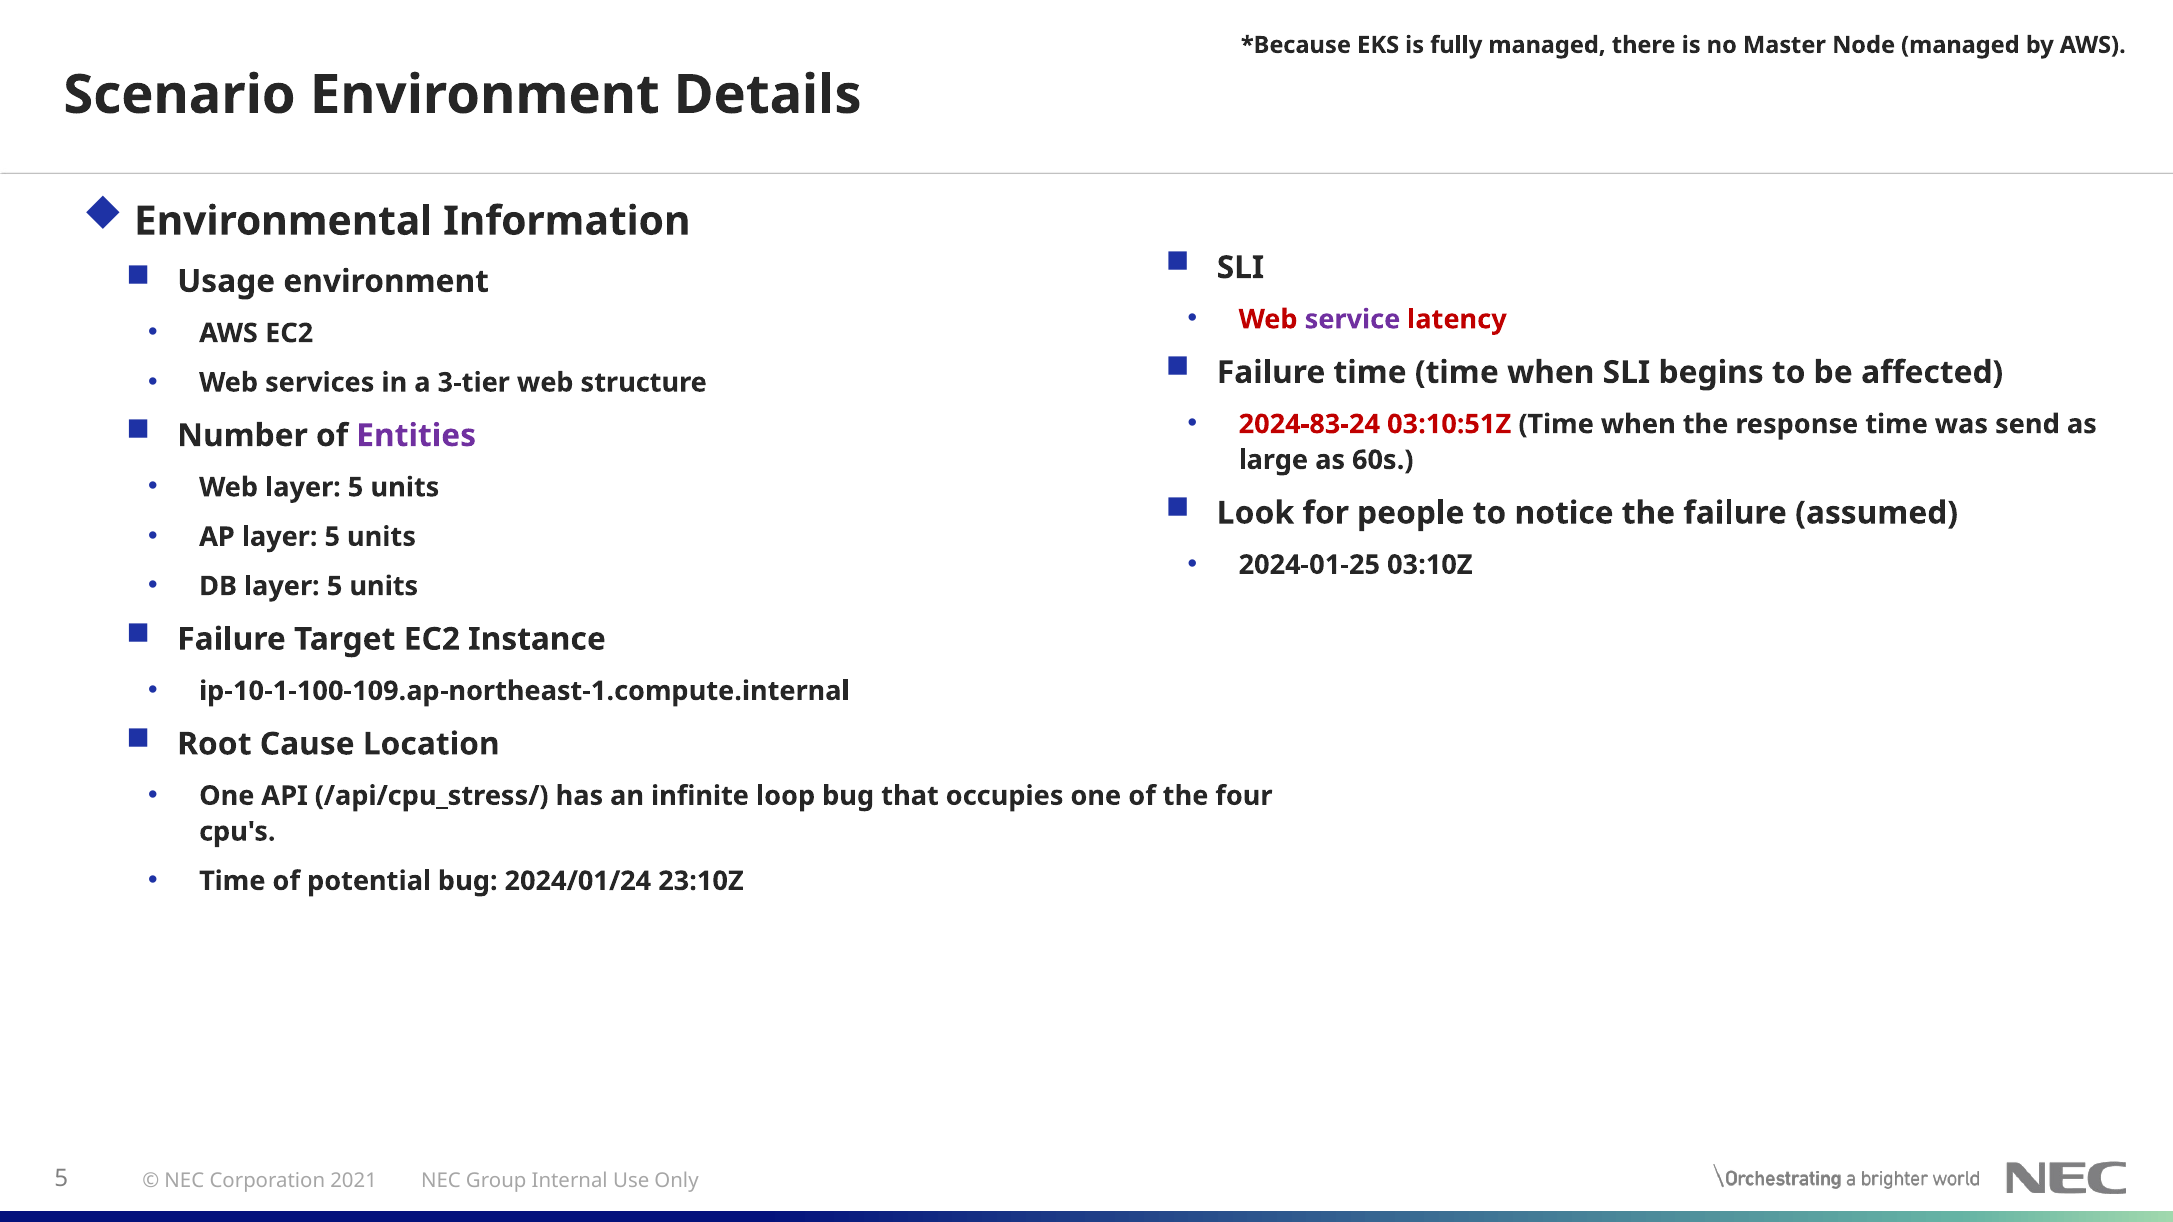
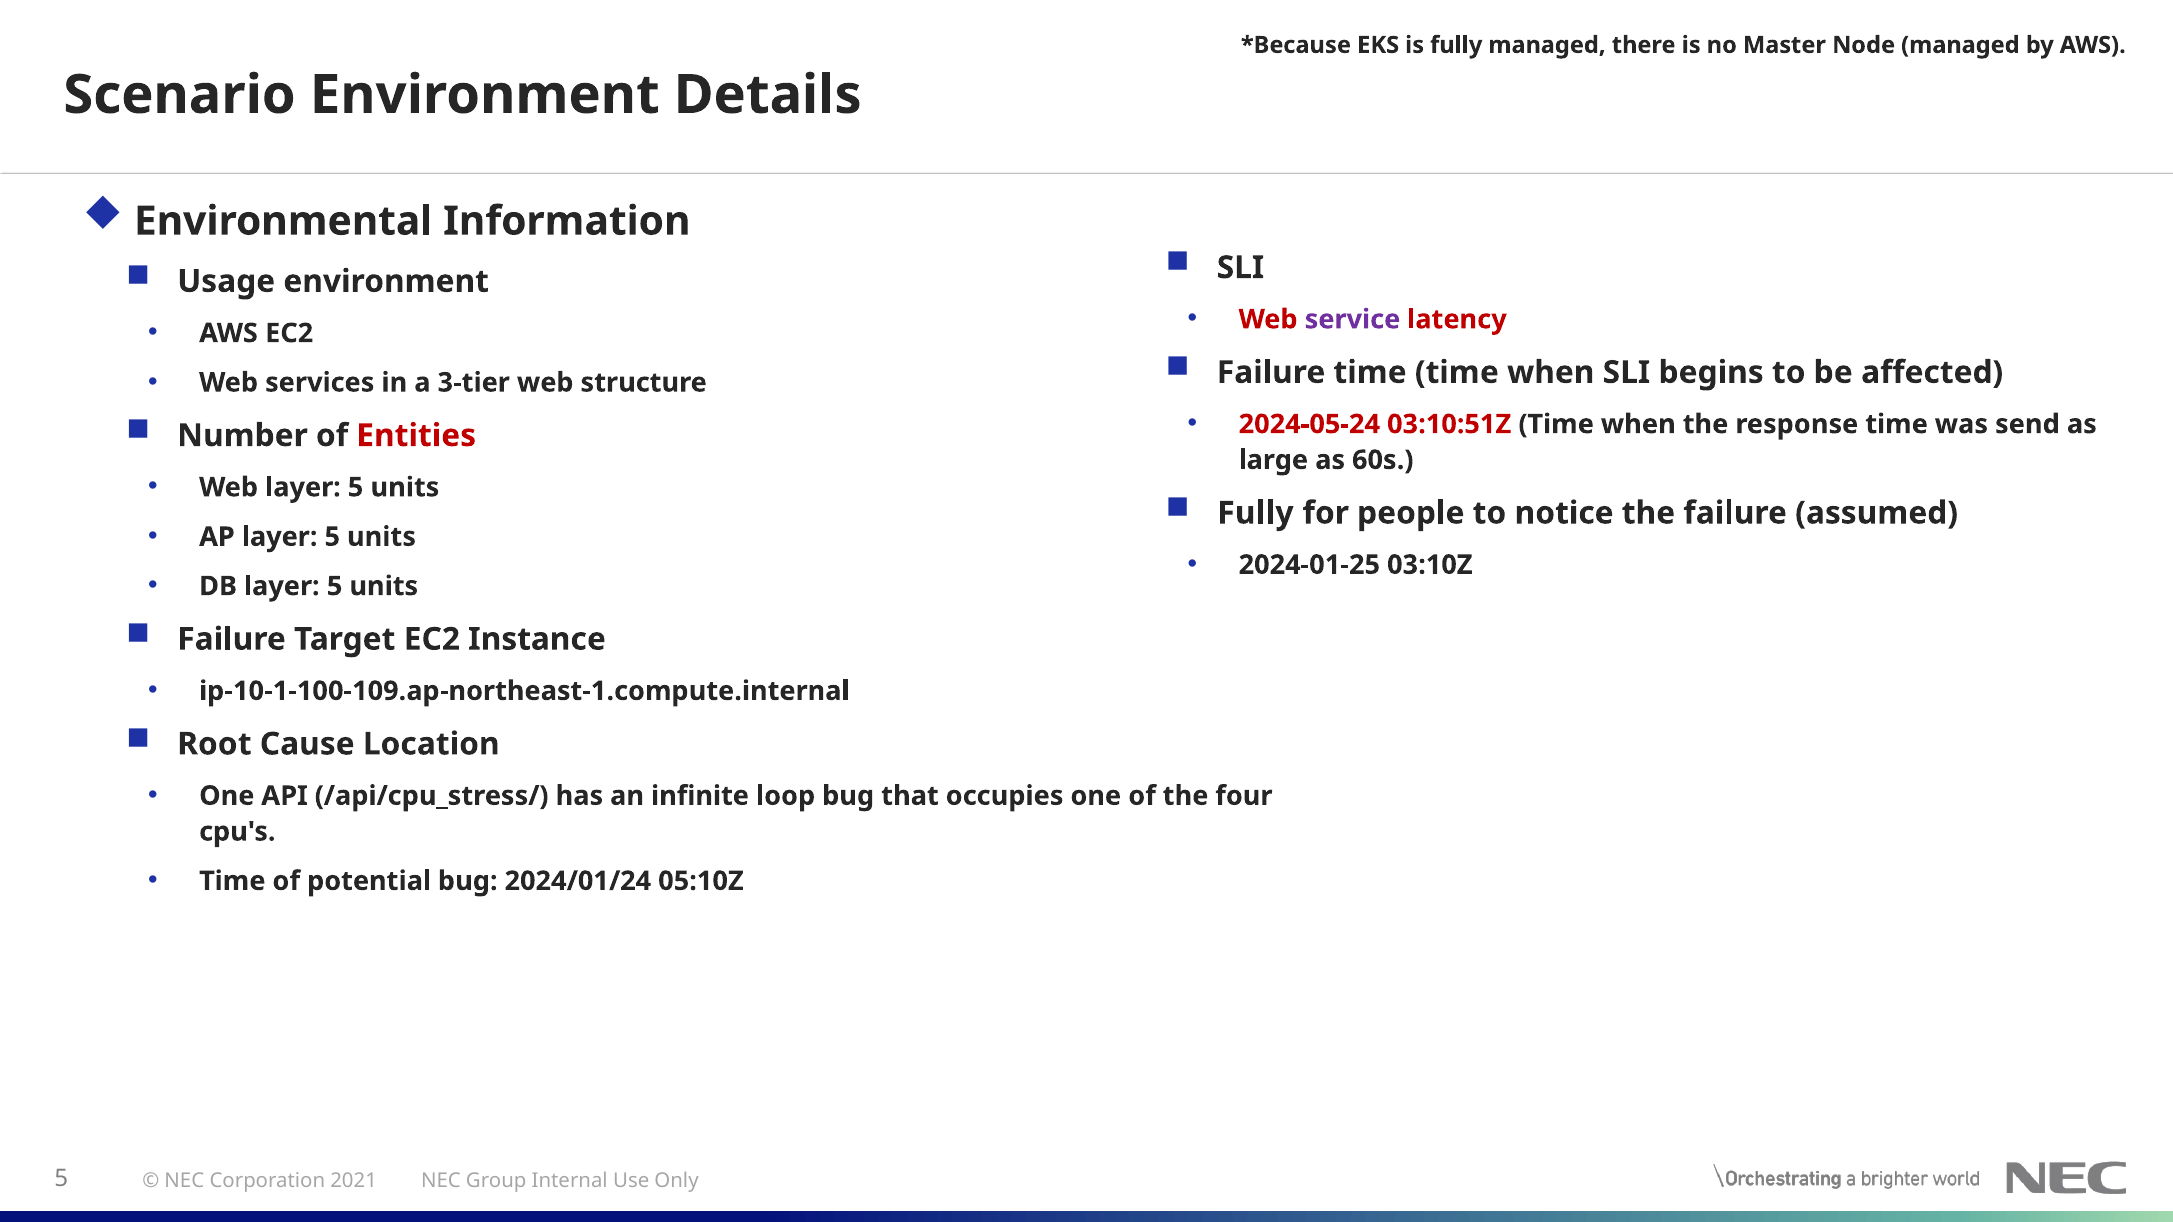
2024-83-24: 2024-83-24 -> 2024-05-24
Entities colour: purple -> red
Look at (1255, 513): Look -> Fully
23:10Z: 23:10Z -> 05:10Z
